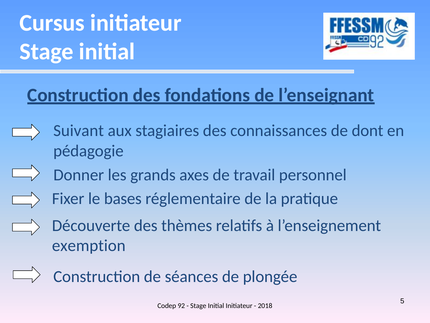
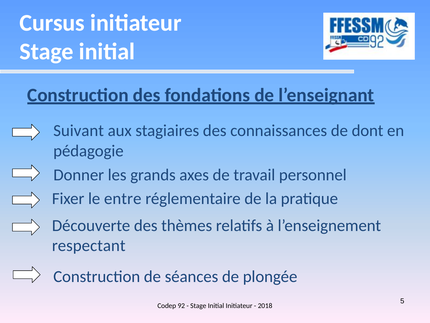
bases: bases -> entre
exemption: exemption -> respectant
